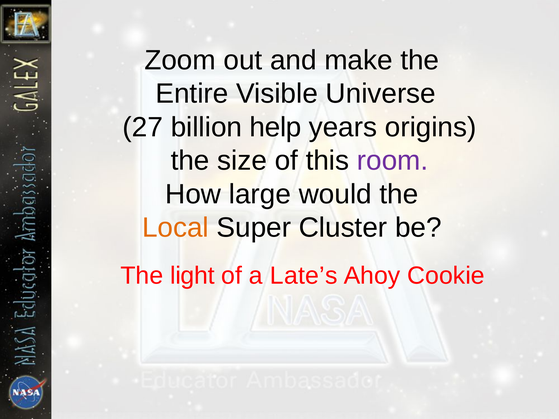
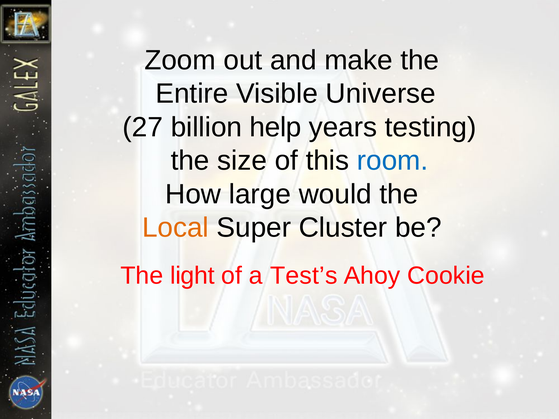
origins: origins -> testing
room colour: purple -> blue
Late’s: Late’s -> Test’s
